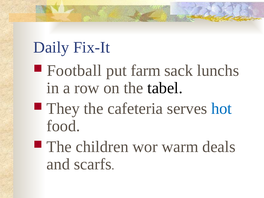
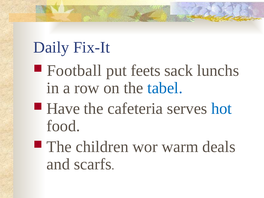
farm: farm -> feets
tabel colour: black -> blue
They: They -> Have
